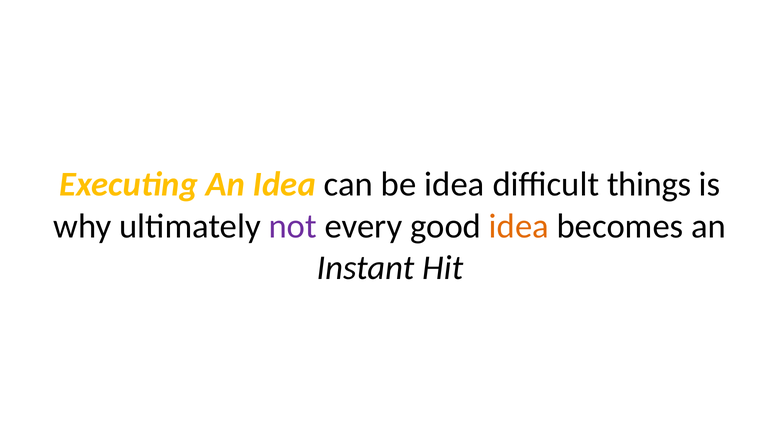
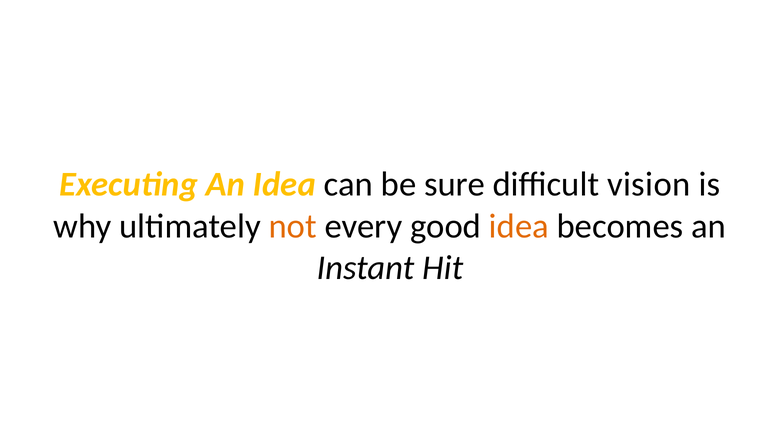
be idea: idea -> sure
things: things -> vision
not colour: purple -> orange
